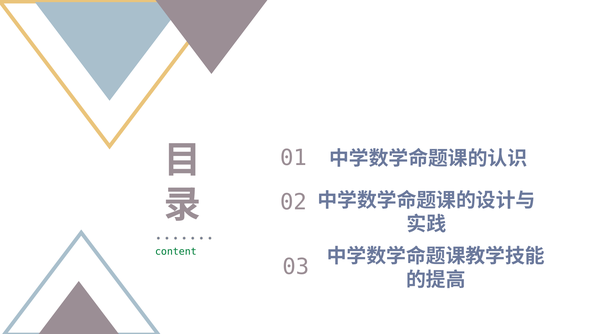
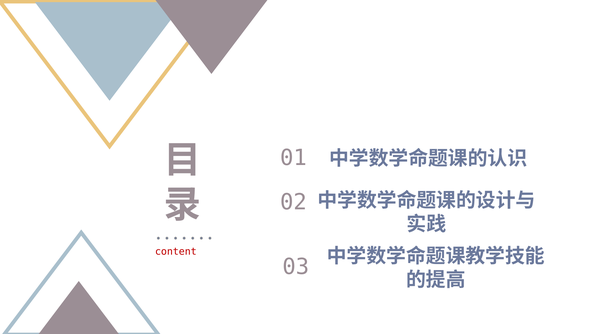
content colour: green -> red
